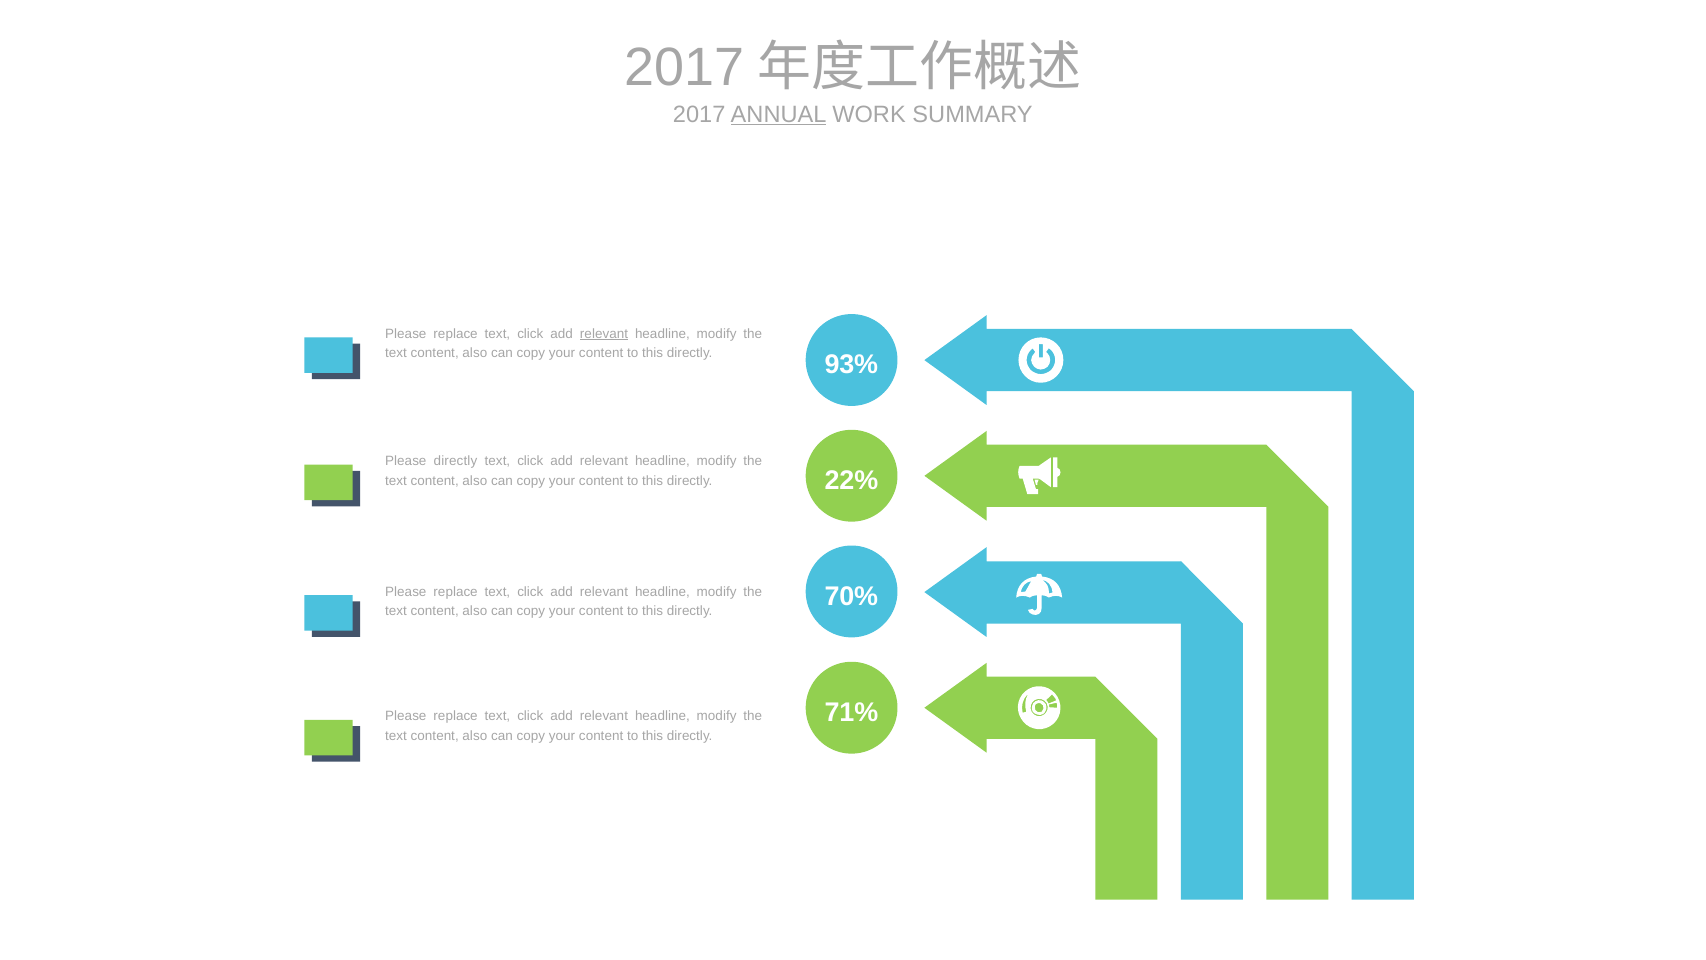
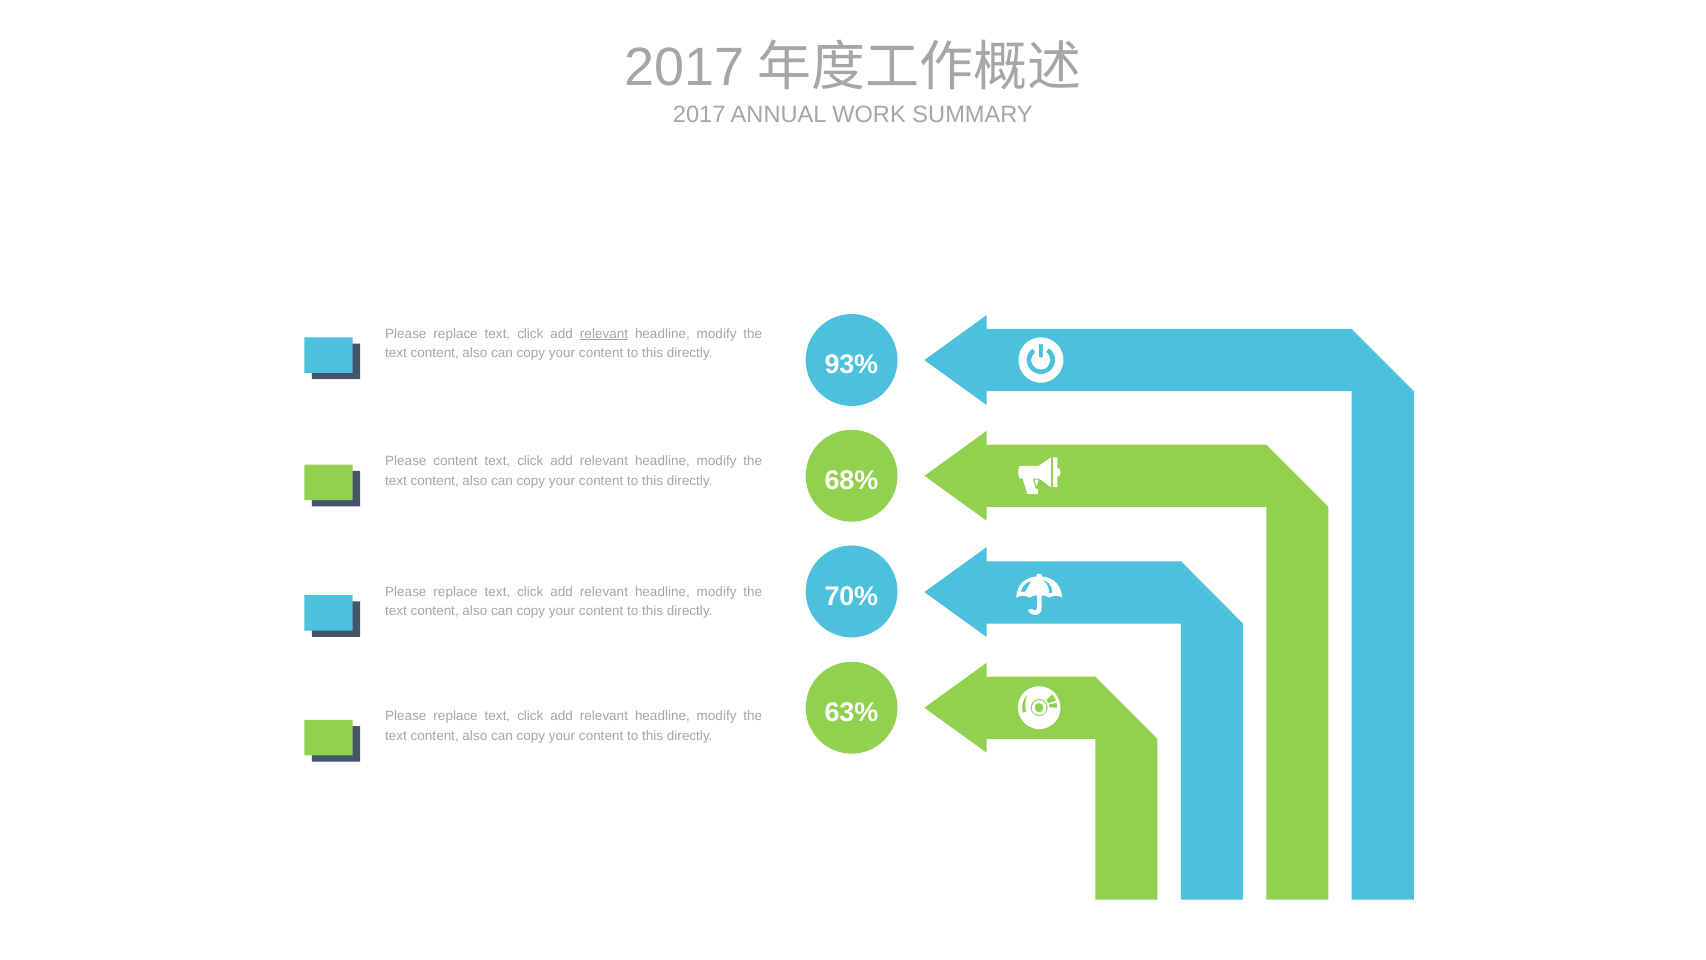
ANNUAL underline: present -> none
Please directly: directly -> content
22%: 22% -> 68%
71%: 71% -> 63%
